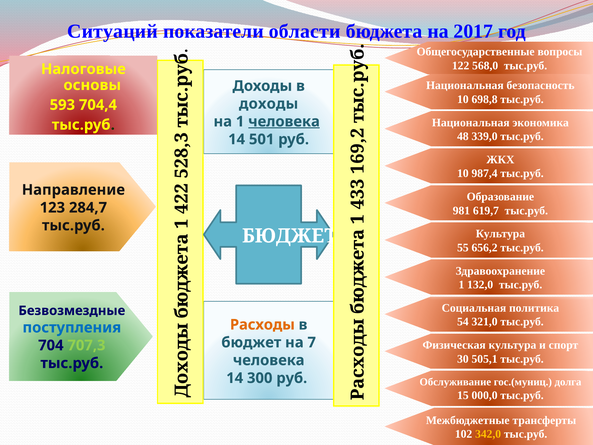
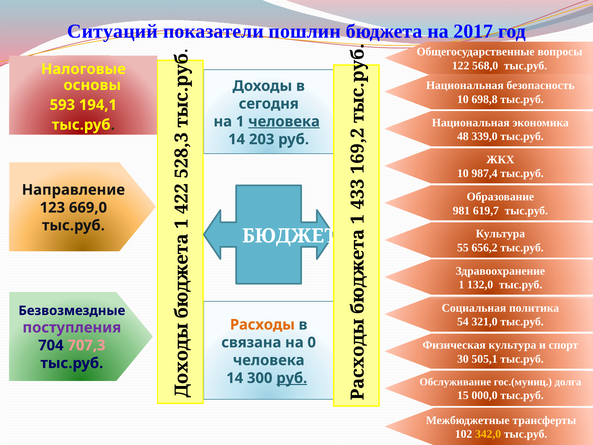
области: области -> пошлин
доходы at (269, 104): доходы -> сегодня
704,4: 704,4 -> 194,1
501: 501 -> 203
284,7: 284,7 -> 669,0
поступления colour: blue -> purple
бюджет at (251, 342): бюджет -> связана
7: 7 -> 0
707,3 colour: light green -> pink
руб at (292, 378) underline: none -> present
